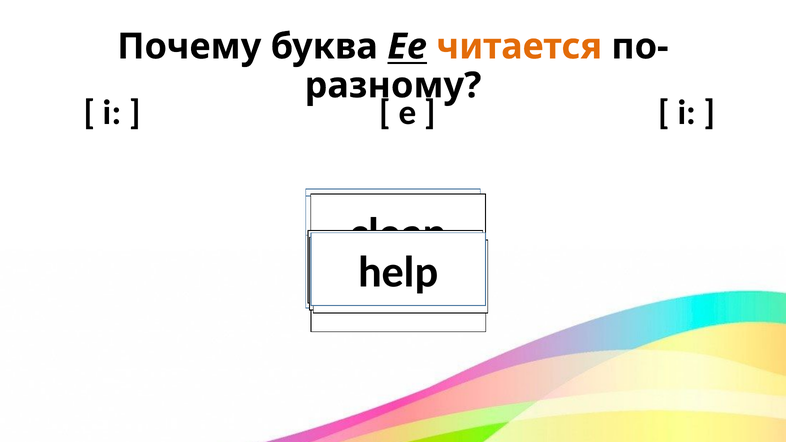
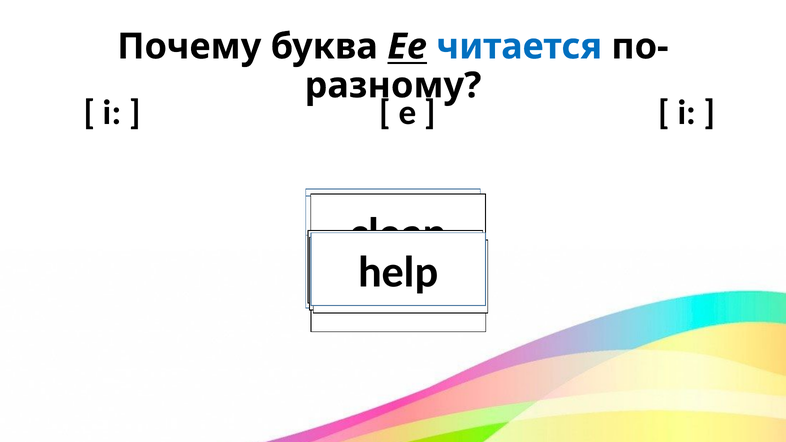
читается colour: orange -> blue
